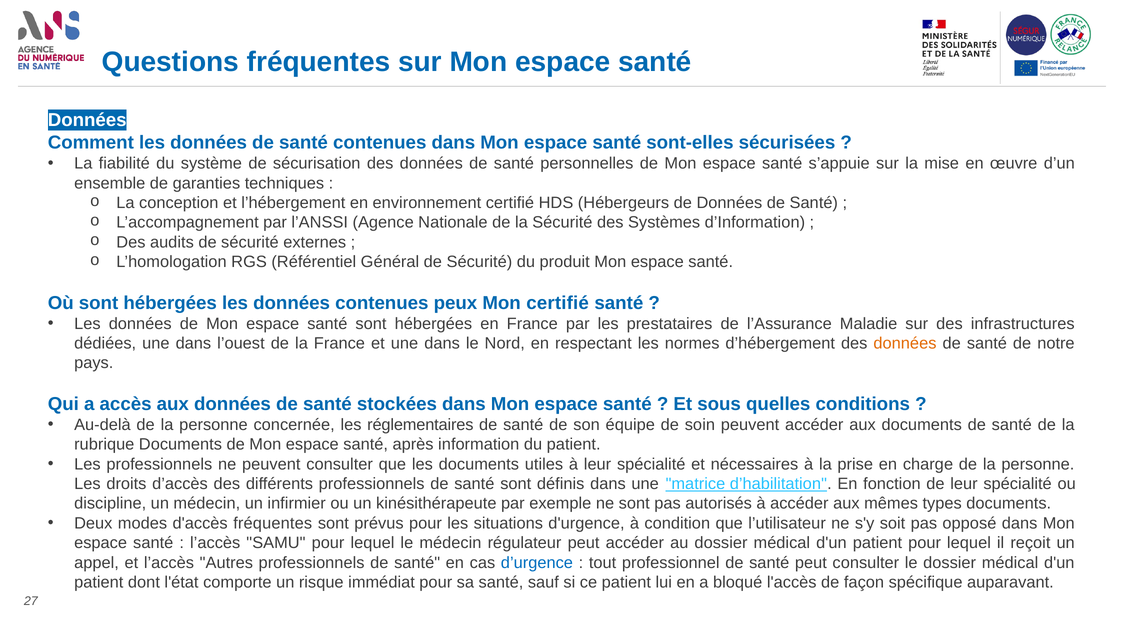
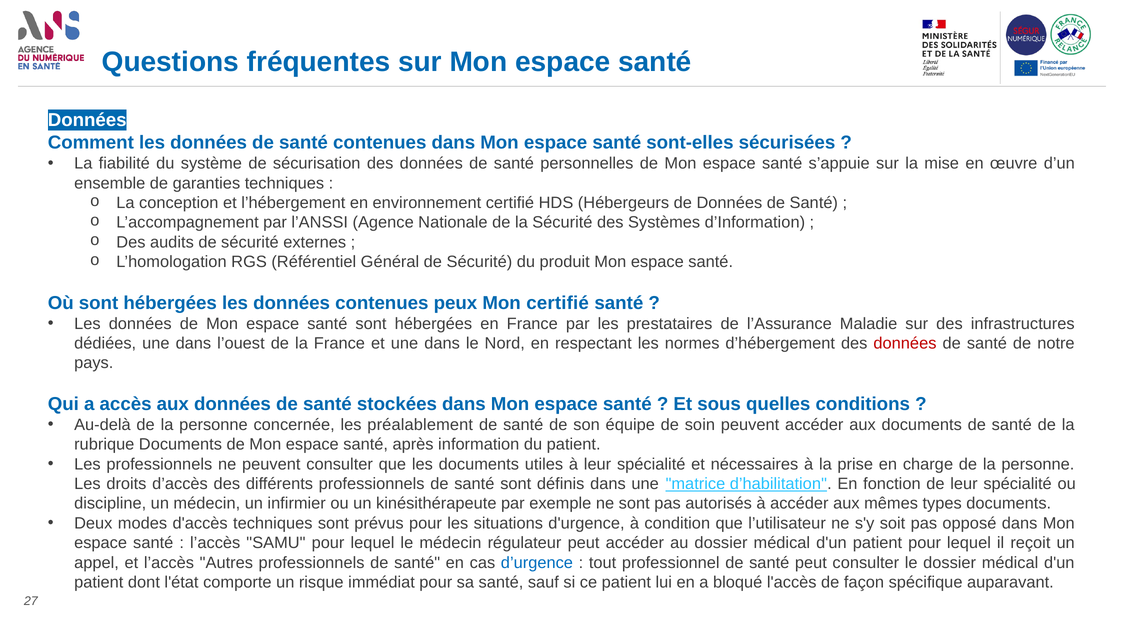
données at (905, 344) colour: orange -> red
réglementaires: réglementaires -> préalablement
d'accès fréquentes: fréquentes -> techniques
